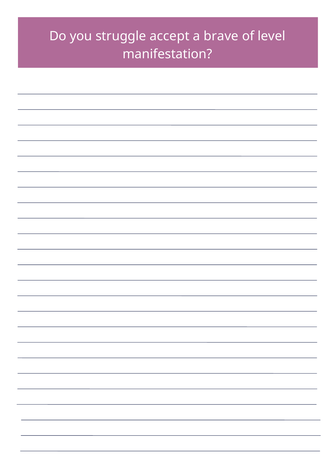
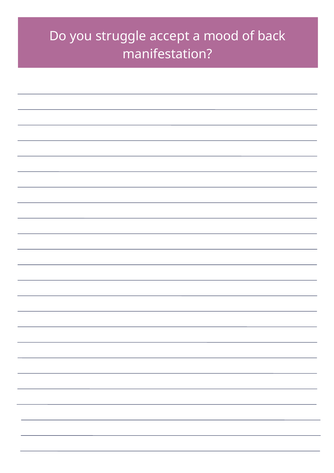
brave: brave -> mood
level: level -> back
